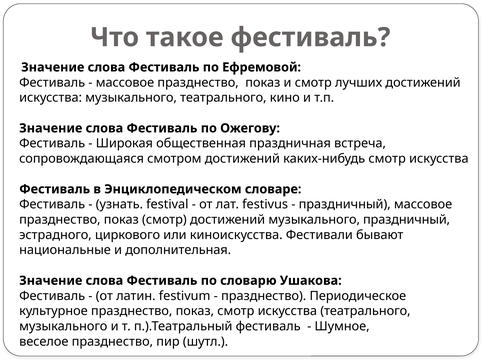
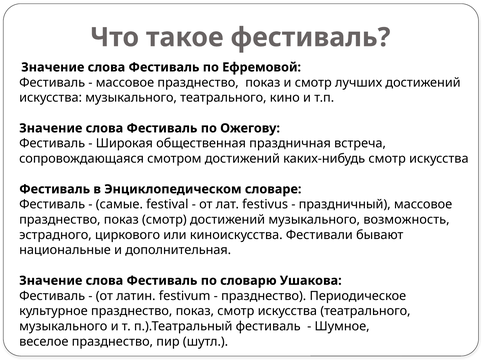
узнать: узнать -> самые
музыкального праздничный: праздничный -> возможность
